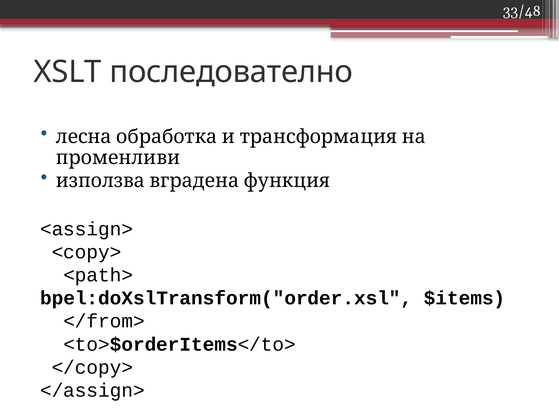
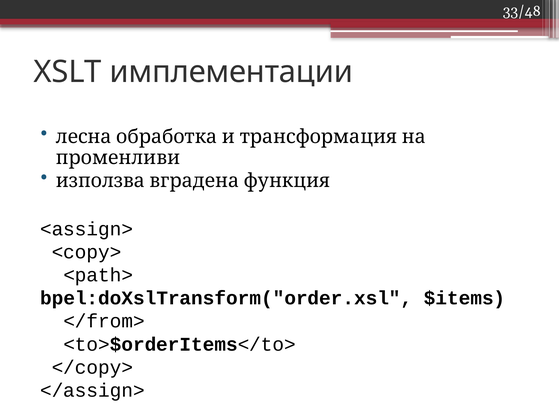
последователно: последователно -> имплементации
